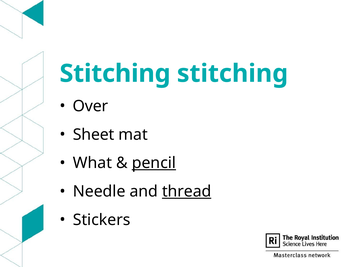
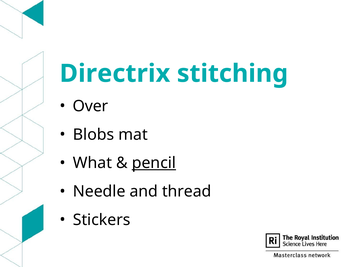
Stitching at (115, 74): Stitching -> Directrix
Sheet: Sheet -> Blobs
thread underline: present -> none
